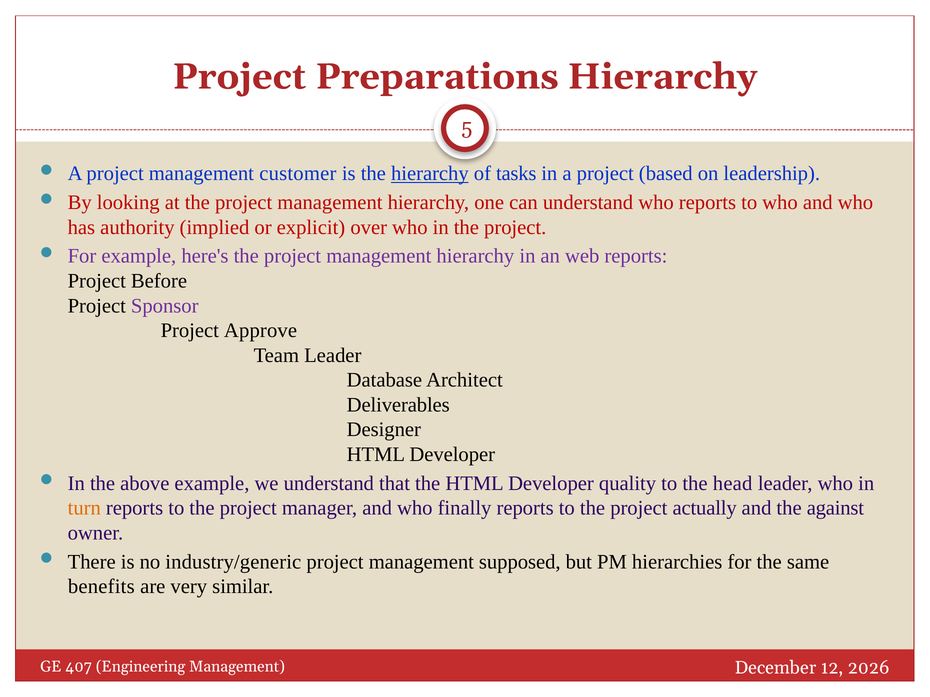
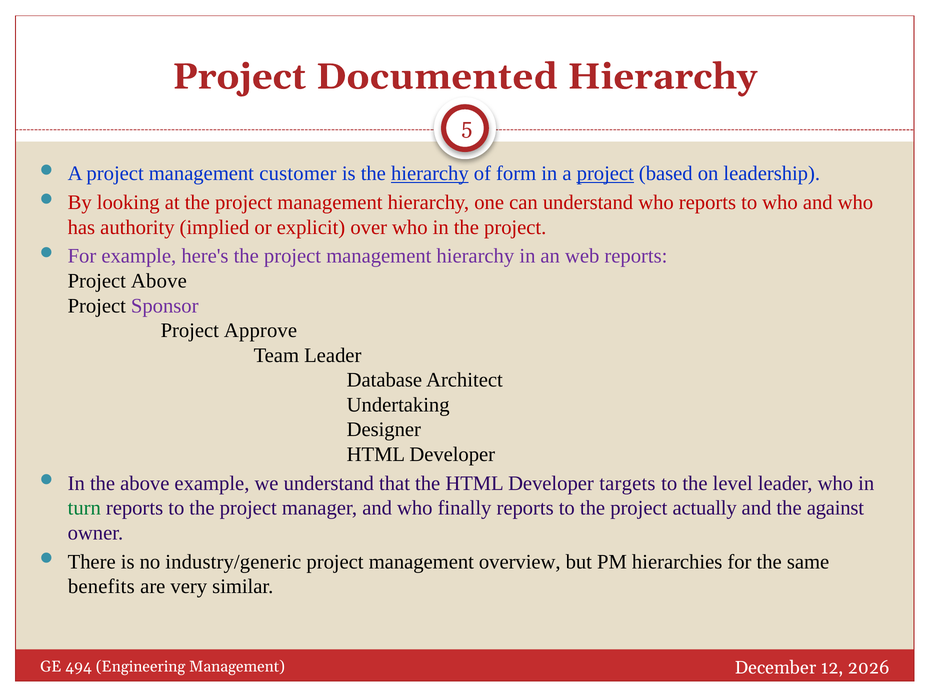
Preparations: Preparations -> Documented
tasks: tasks -> form
project at (605, 174) underline: none -> present
Project Before: Before -> Above
Deliverables: Deliverables -> Undertaking
quality: quality -> targets
head: head -> level
turn colour: orange -> green
supposed: supposed -> overview
407: 407 -> 494
